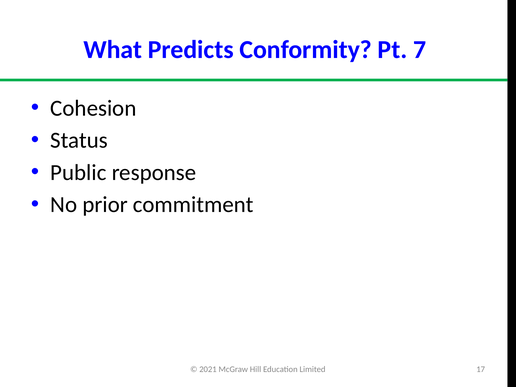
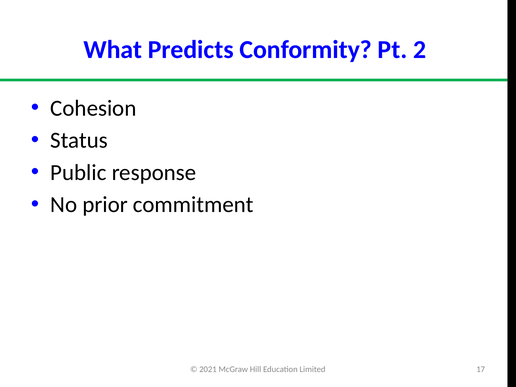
7: 7 -> 2
